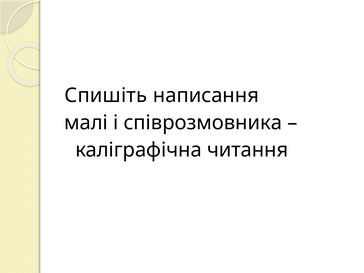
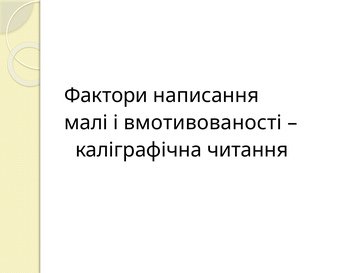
Спишіть: Спишіть -> Фактори
співрозмовника: співрозмовника -> вмотивованості
